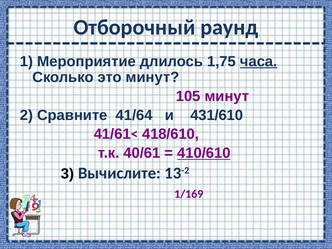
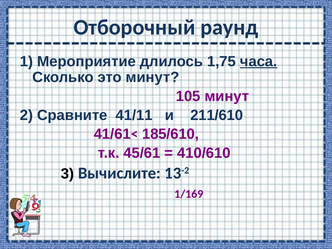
41/64: 41/64 -> 41/11
431/610: 431/610 -> 211/610
418/610: 418/610 -> 185/610
40/61: 40/61 -> 45/61
410/610 underline: present -> none
